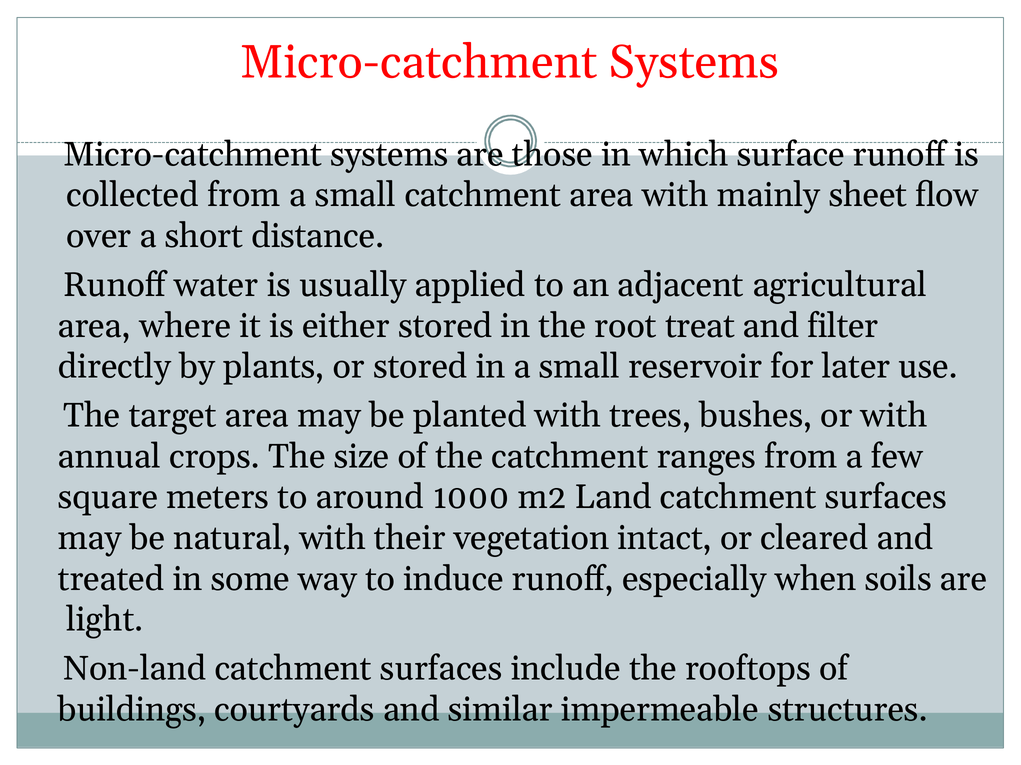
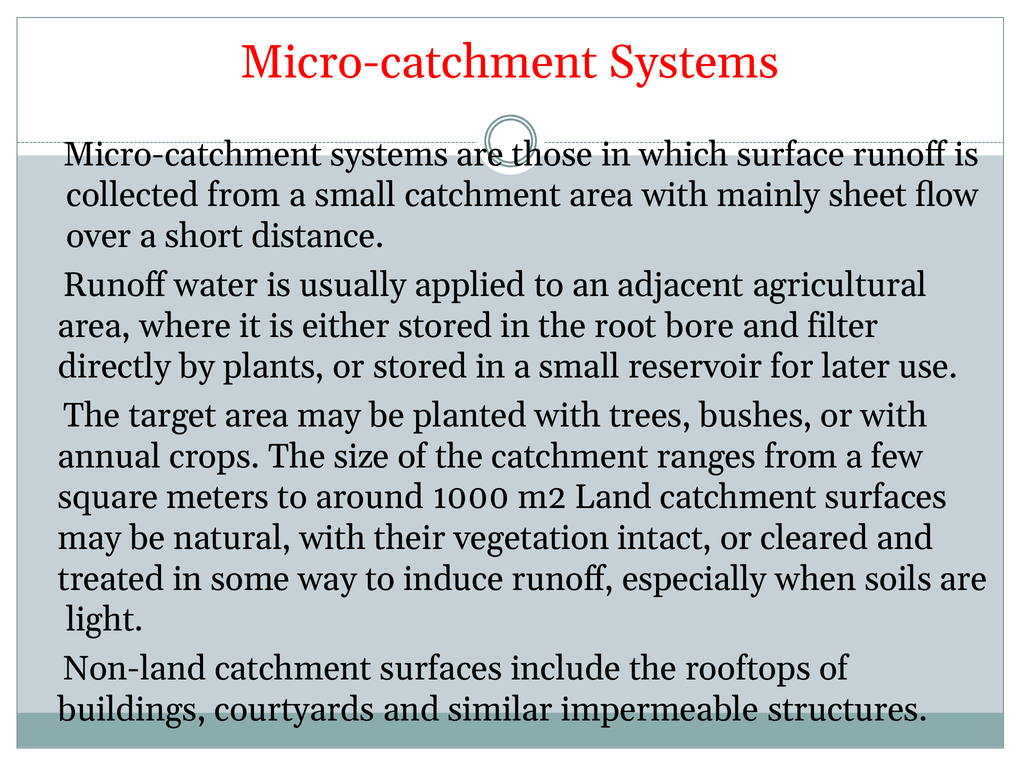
treat: treat -> bore
